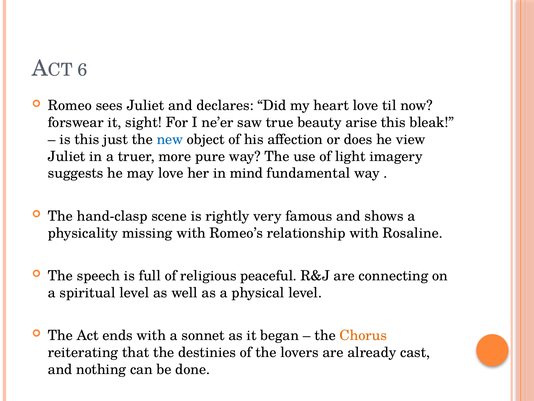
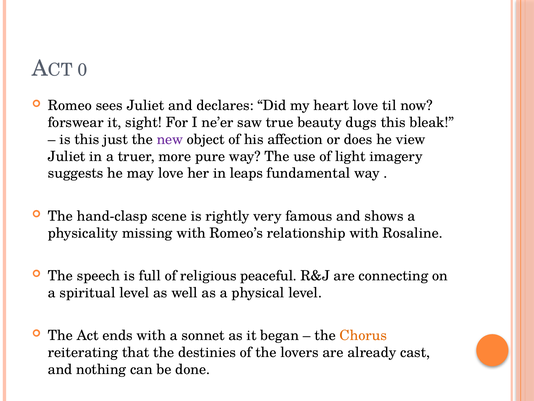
6: 6 -> 0
arise: arise -> dugs
new colour: blue -> purple
mind: mind -> leaps
